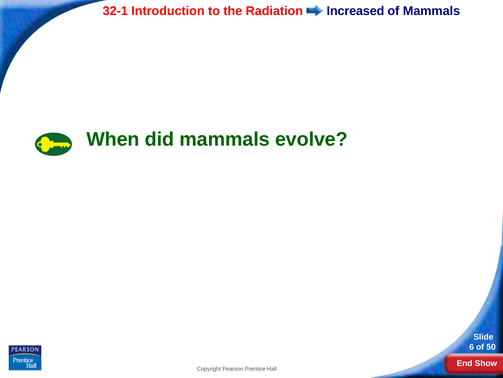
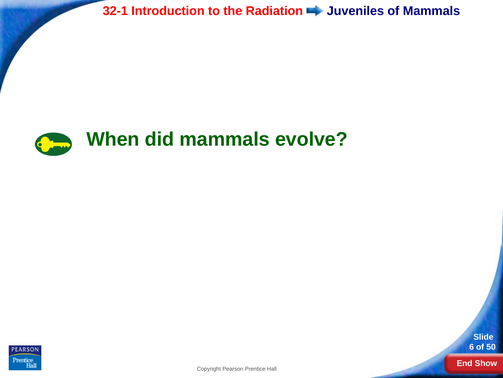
Increased: Increased -> Juveniles
